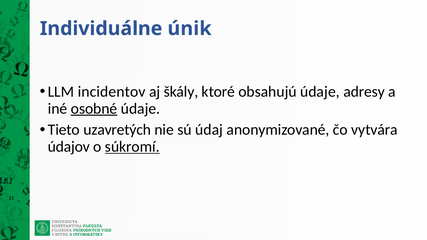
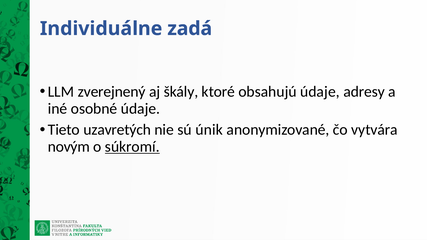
únik: únik -> zadá
incidentov: incidentov -> zverejnený
osobné underline: present -> none
údaj: údaj -> únik
údajov: údajov -> novým
